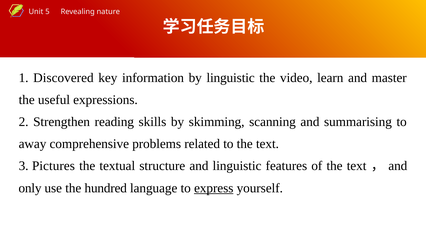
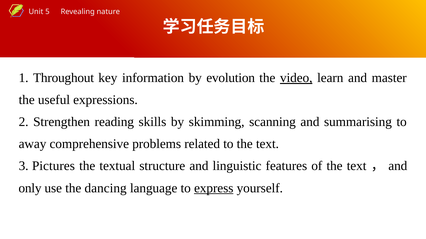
Discovered: Discovered -> Throughout
by linguistic: linguistic -> evolution
video underline: none -> present
hundred: hundred -> dancing
